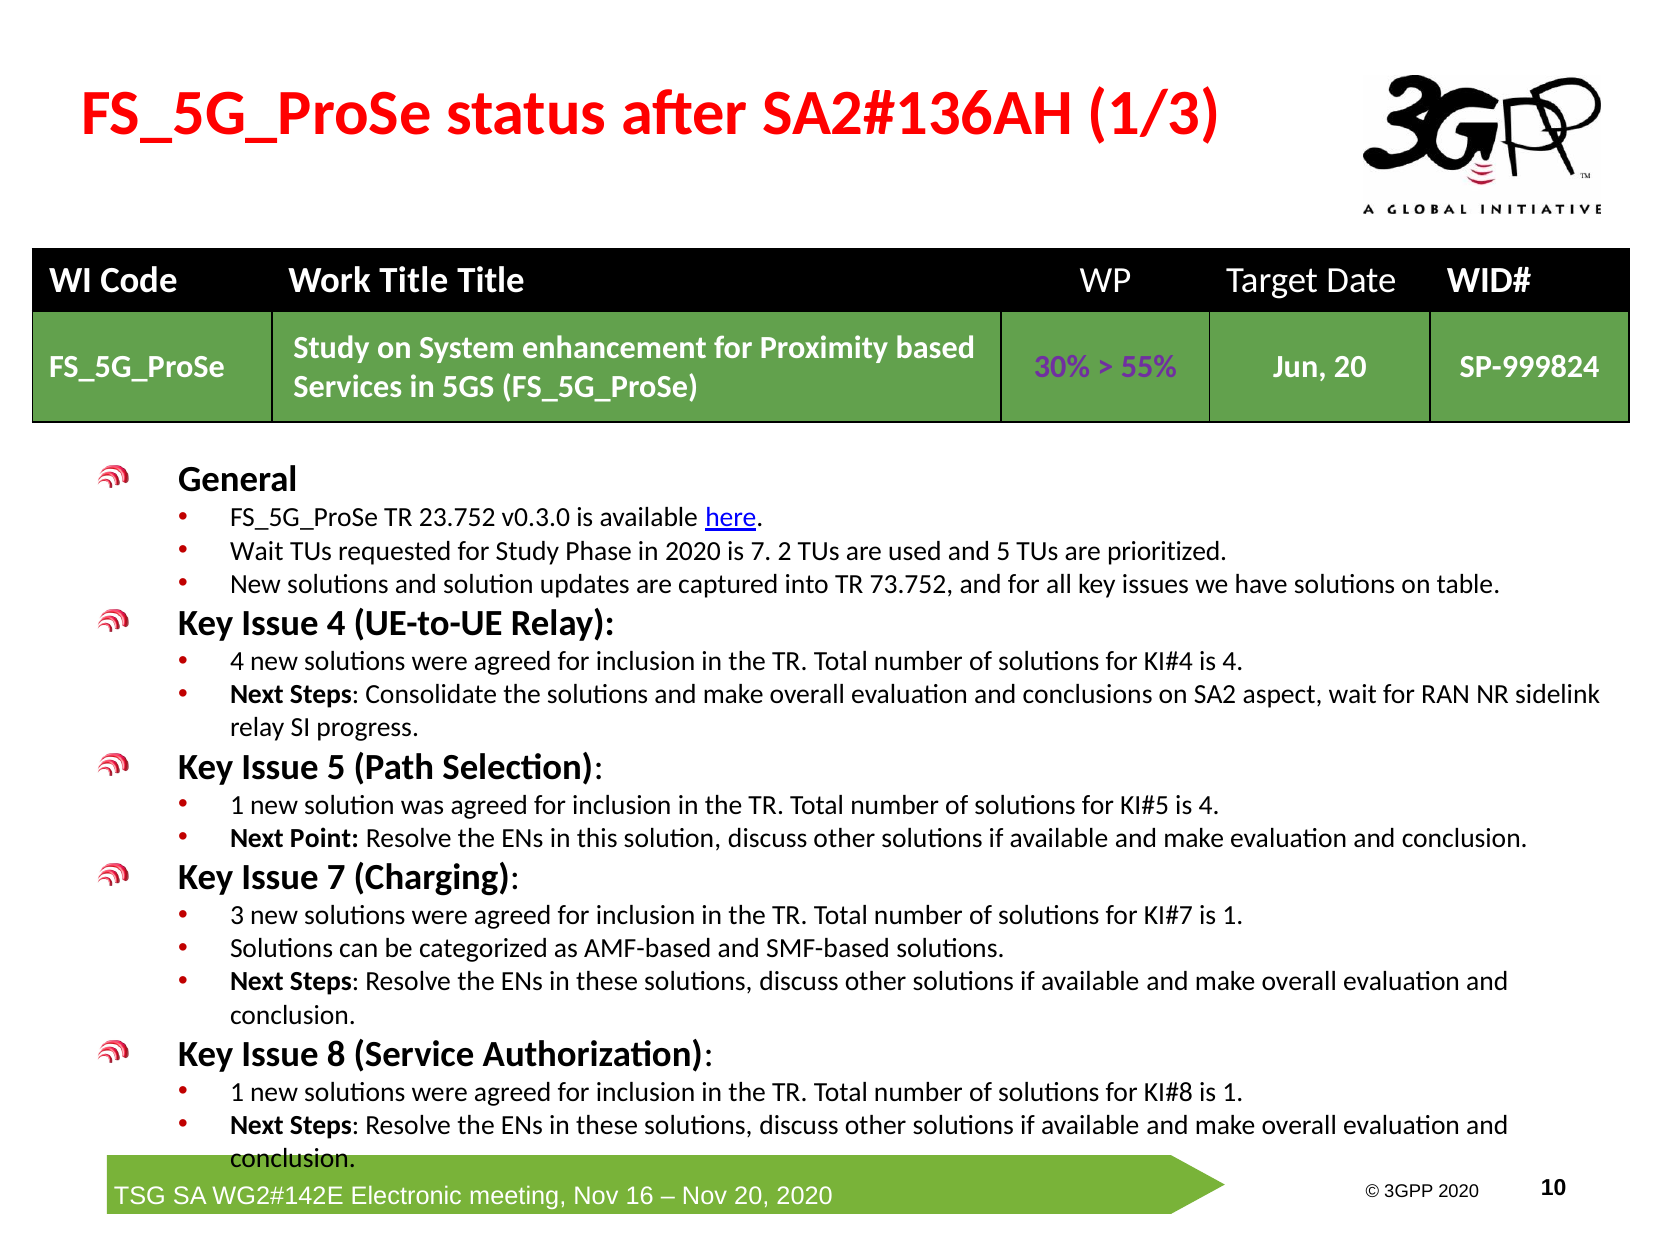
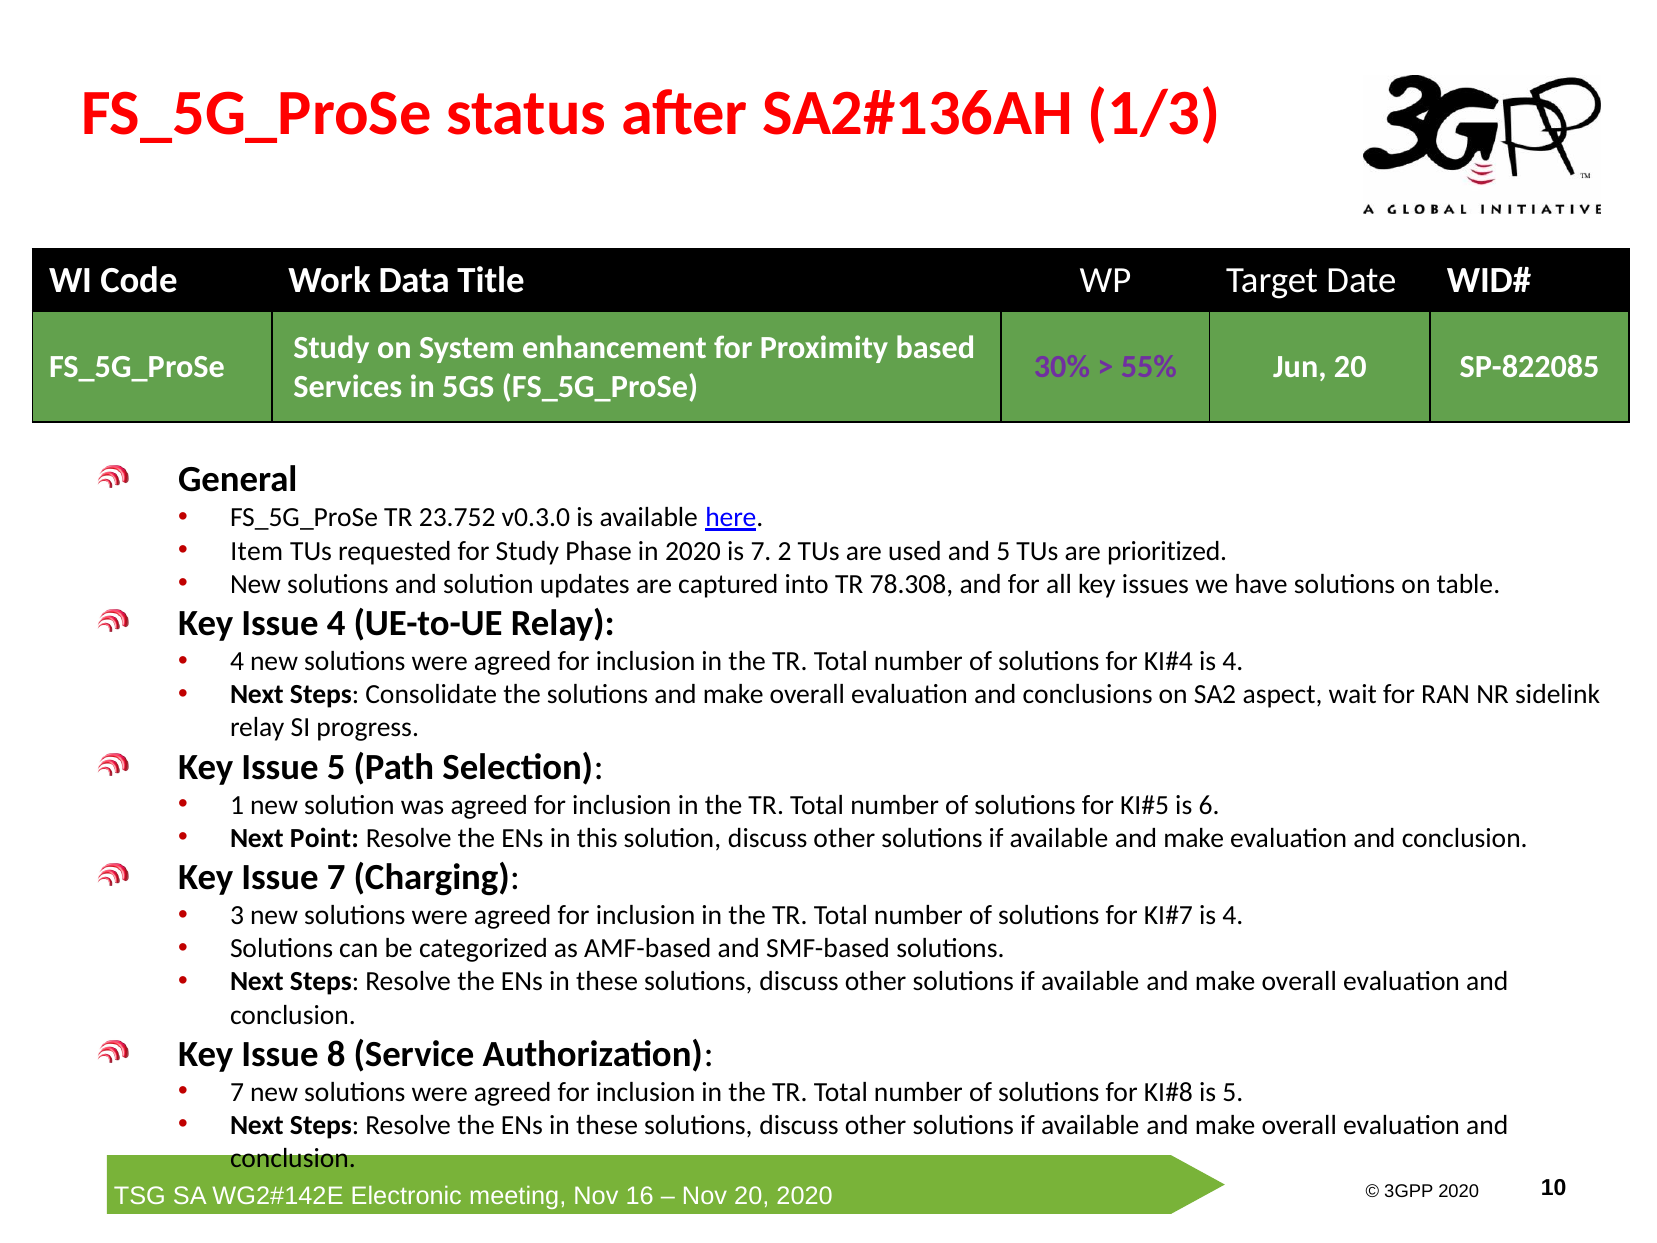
Work Title: Title -> Data
SP-999824: SP-999824 -> SP-822085
Wait at (257, 551): Wait -> Item
73.752: 73.752 -> 78.308
4 at (1209, 805): 4 -> 6
1 at (1233, 915): 1 -> 4
1 at (237, 1092): 1 -> 7
1 at (1233, 1092): 1 -> 5
